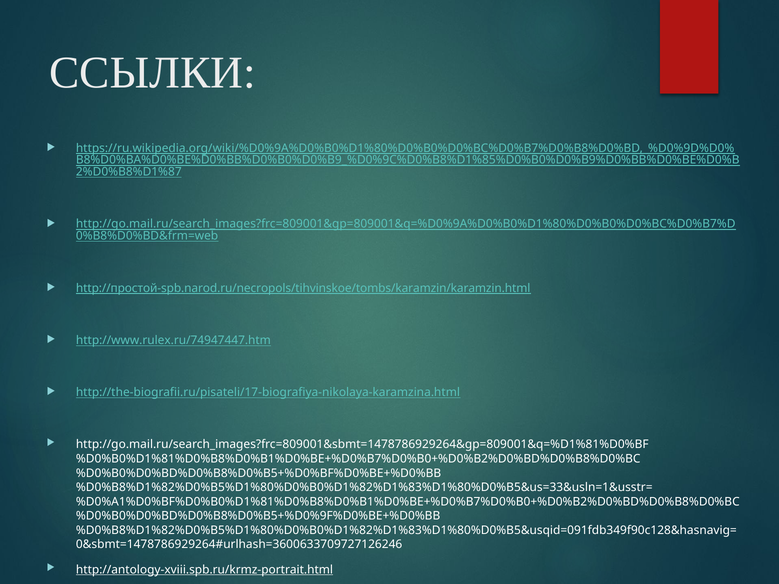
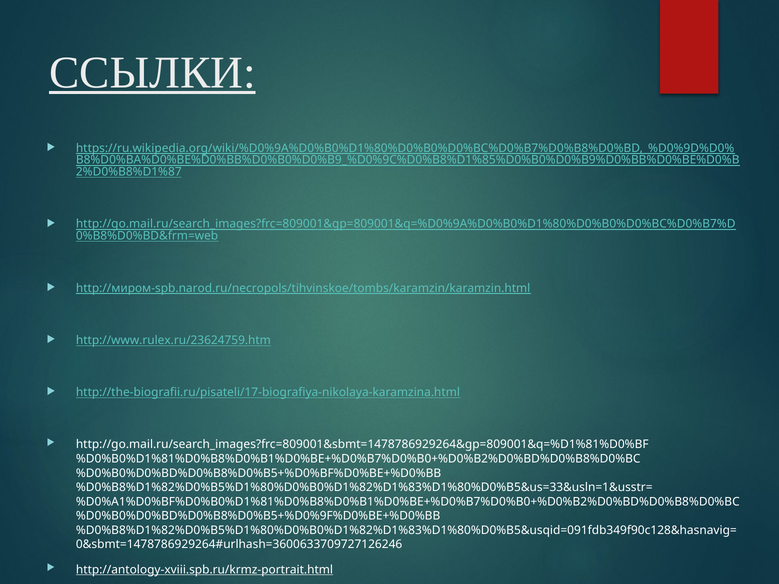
ССЫЛКИ underline: none -> present
http://простой-spb.narod.ru/necropols/tihvinskoe/tombs/karamzin/karamzin.html: http://простой-spb.narod.ru/necropols/tihvinskoe/tombs/karamzin/karamzin.html -> http://миром-spb.narod.ru/necropols/tihvinskoe/tombs/karamzin/karamzin.html
http://www.rulex.ru/74947447.htm: http://www.rulex.ru/74947447.htm -> http://www.rulex.ru/23624759.htm
